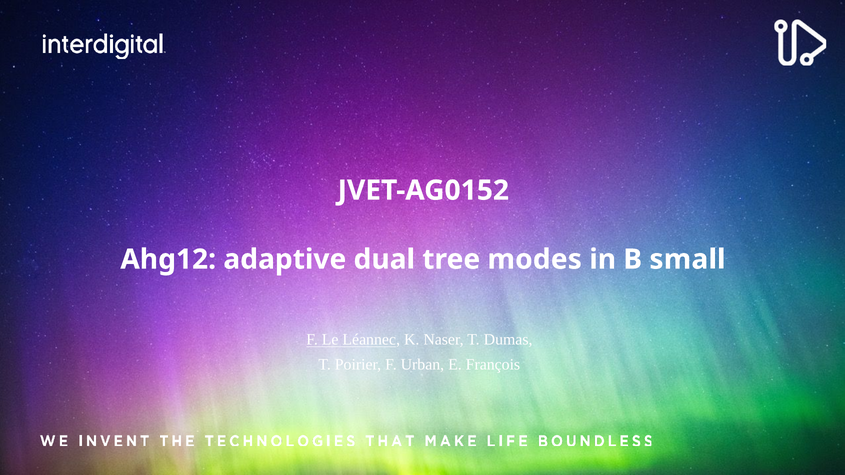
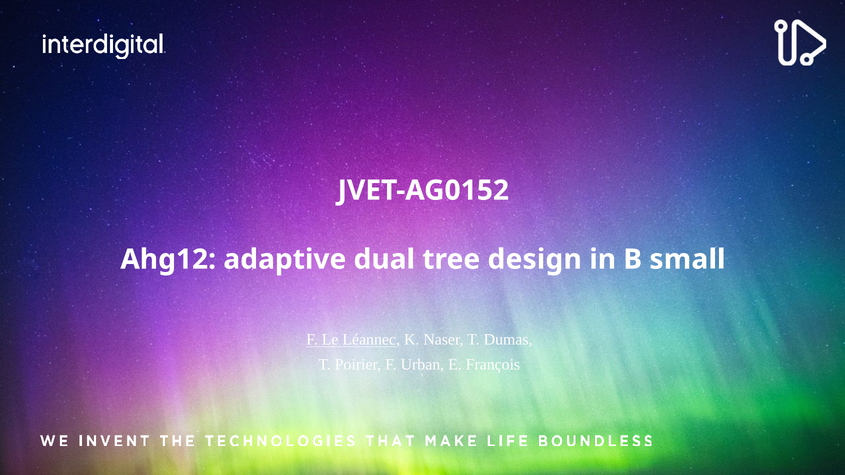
modes: modes -> design
